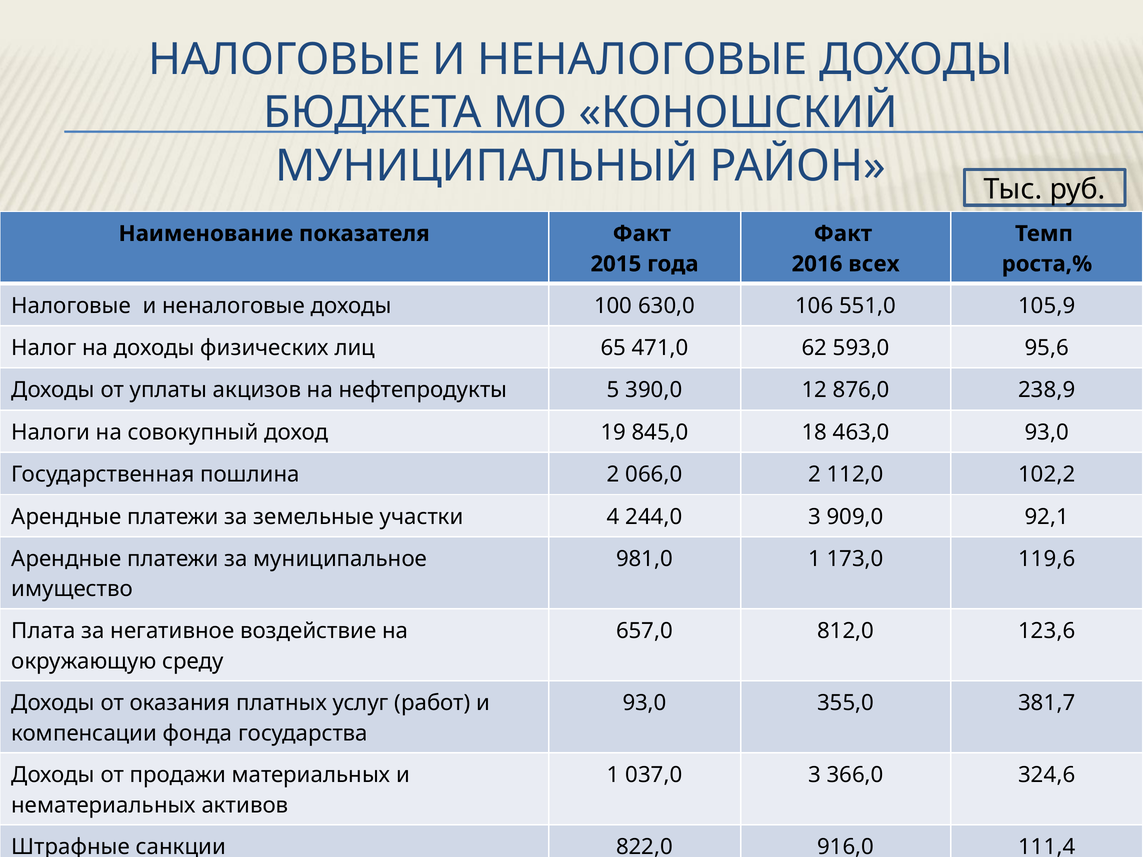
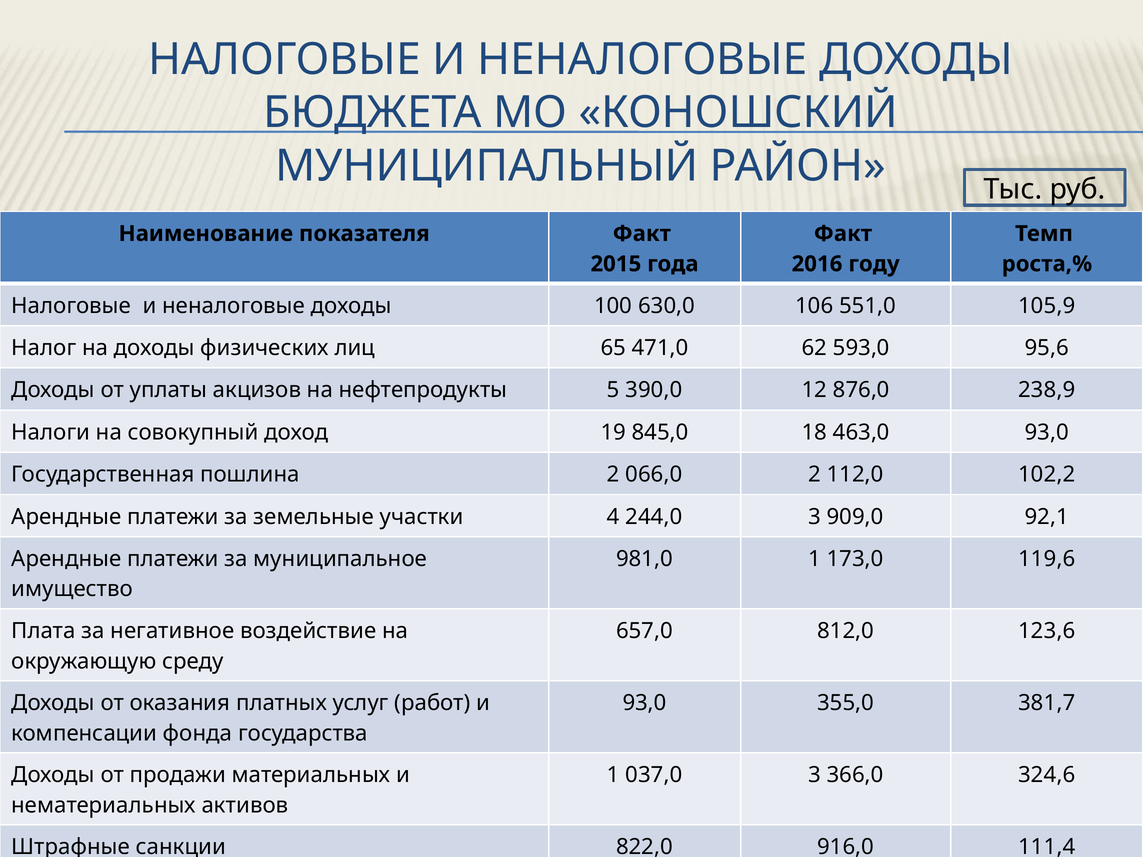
всех: всех -> году
